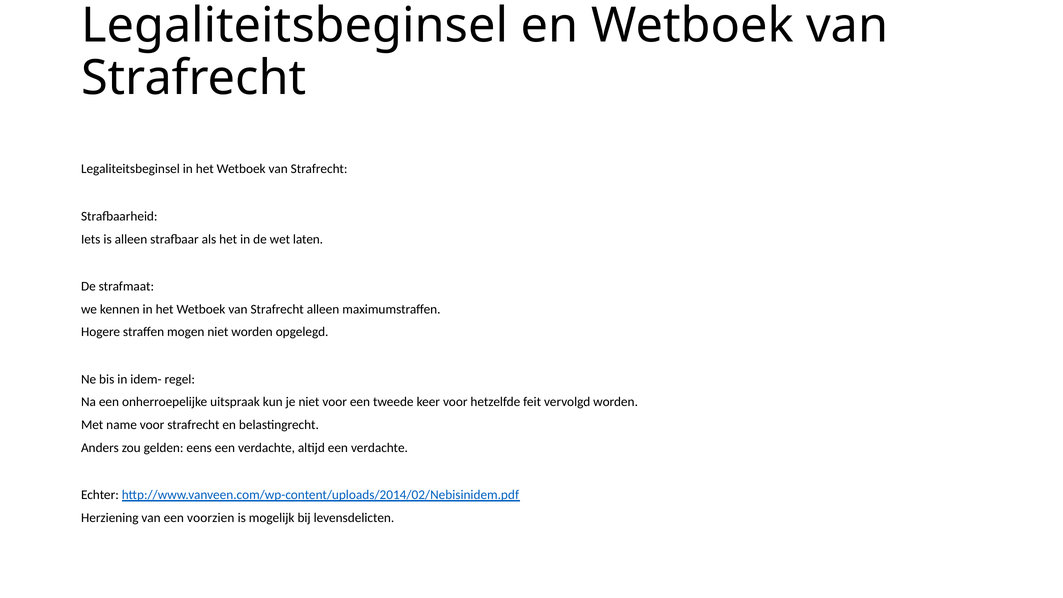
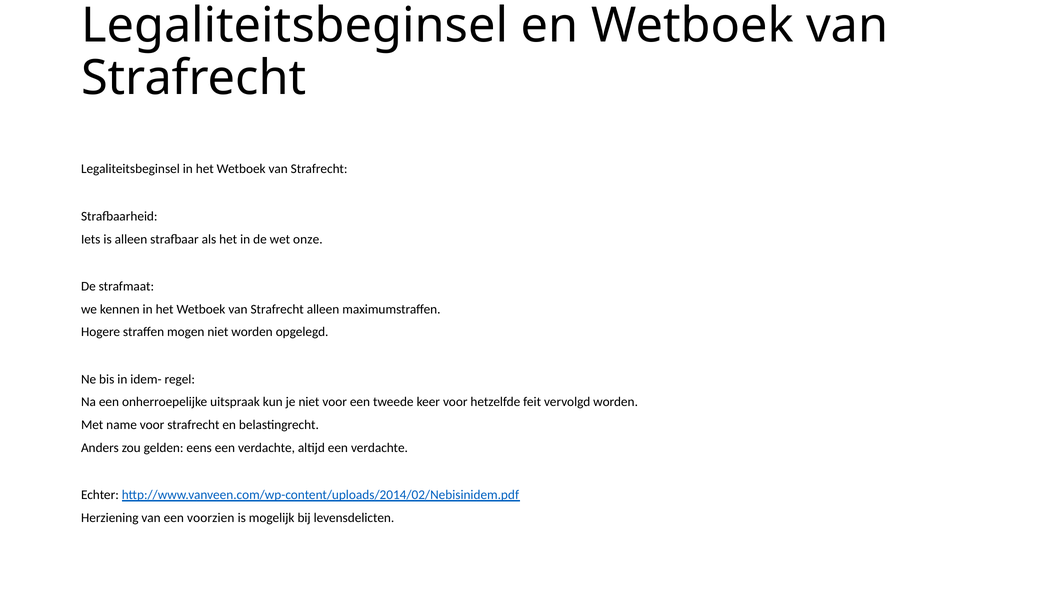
laten: laten -> onze
